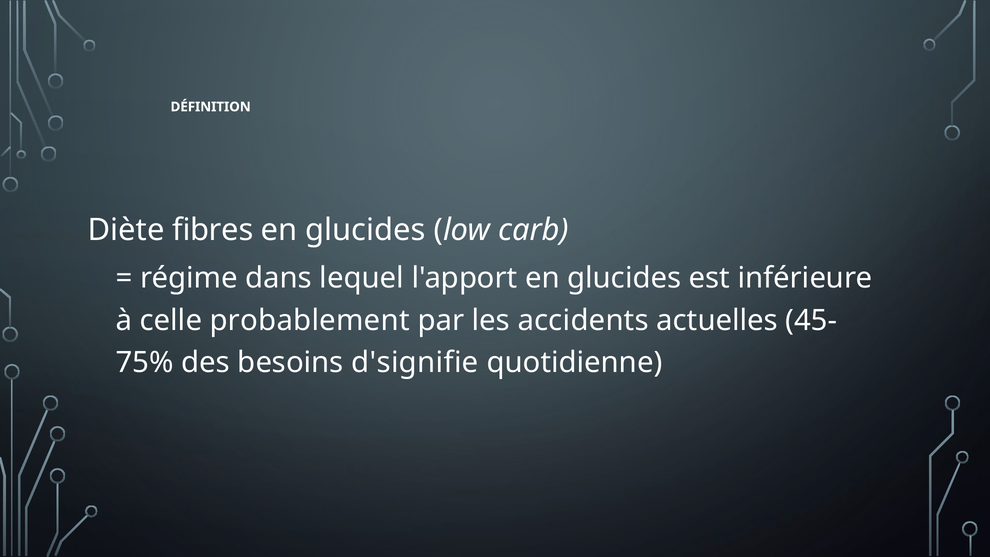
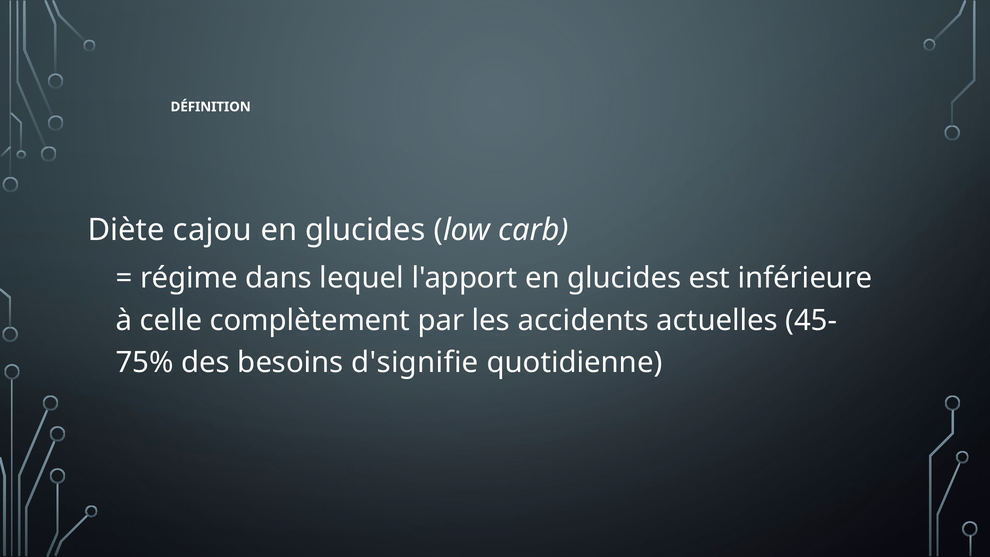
fibres: fibres -> cajou
probablement: probablement -> complètement
